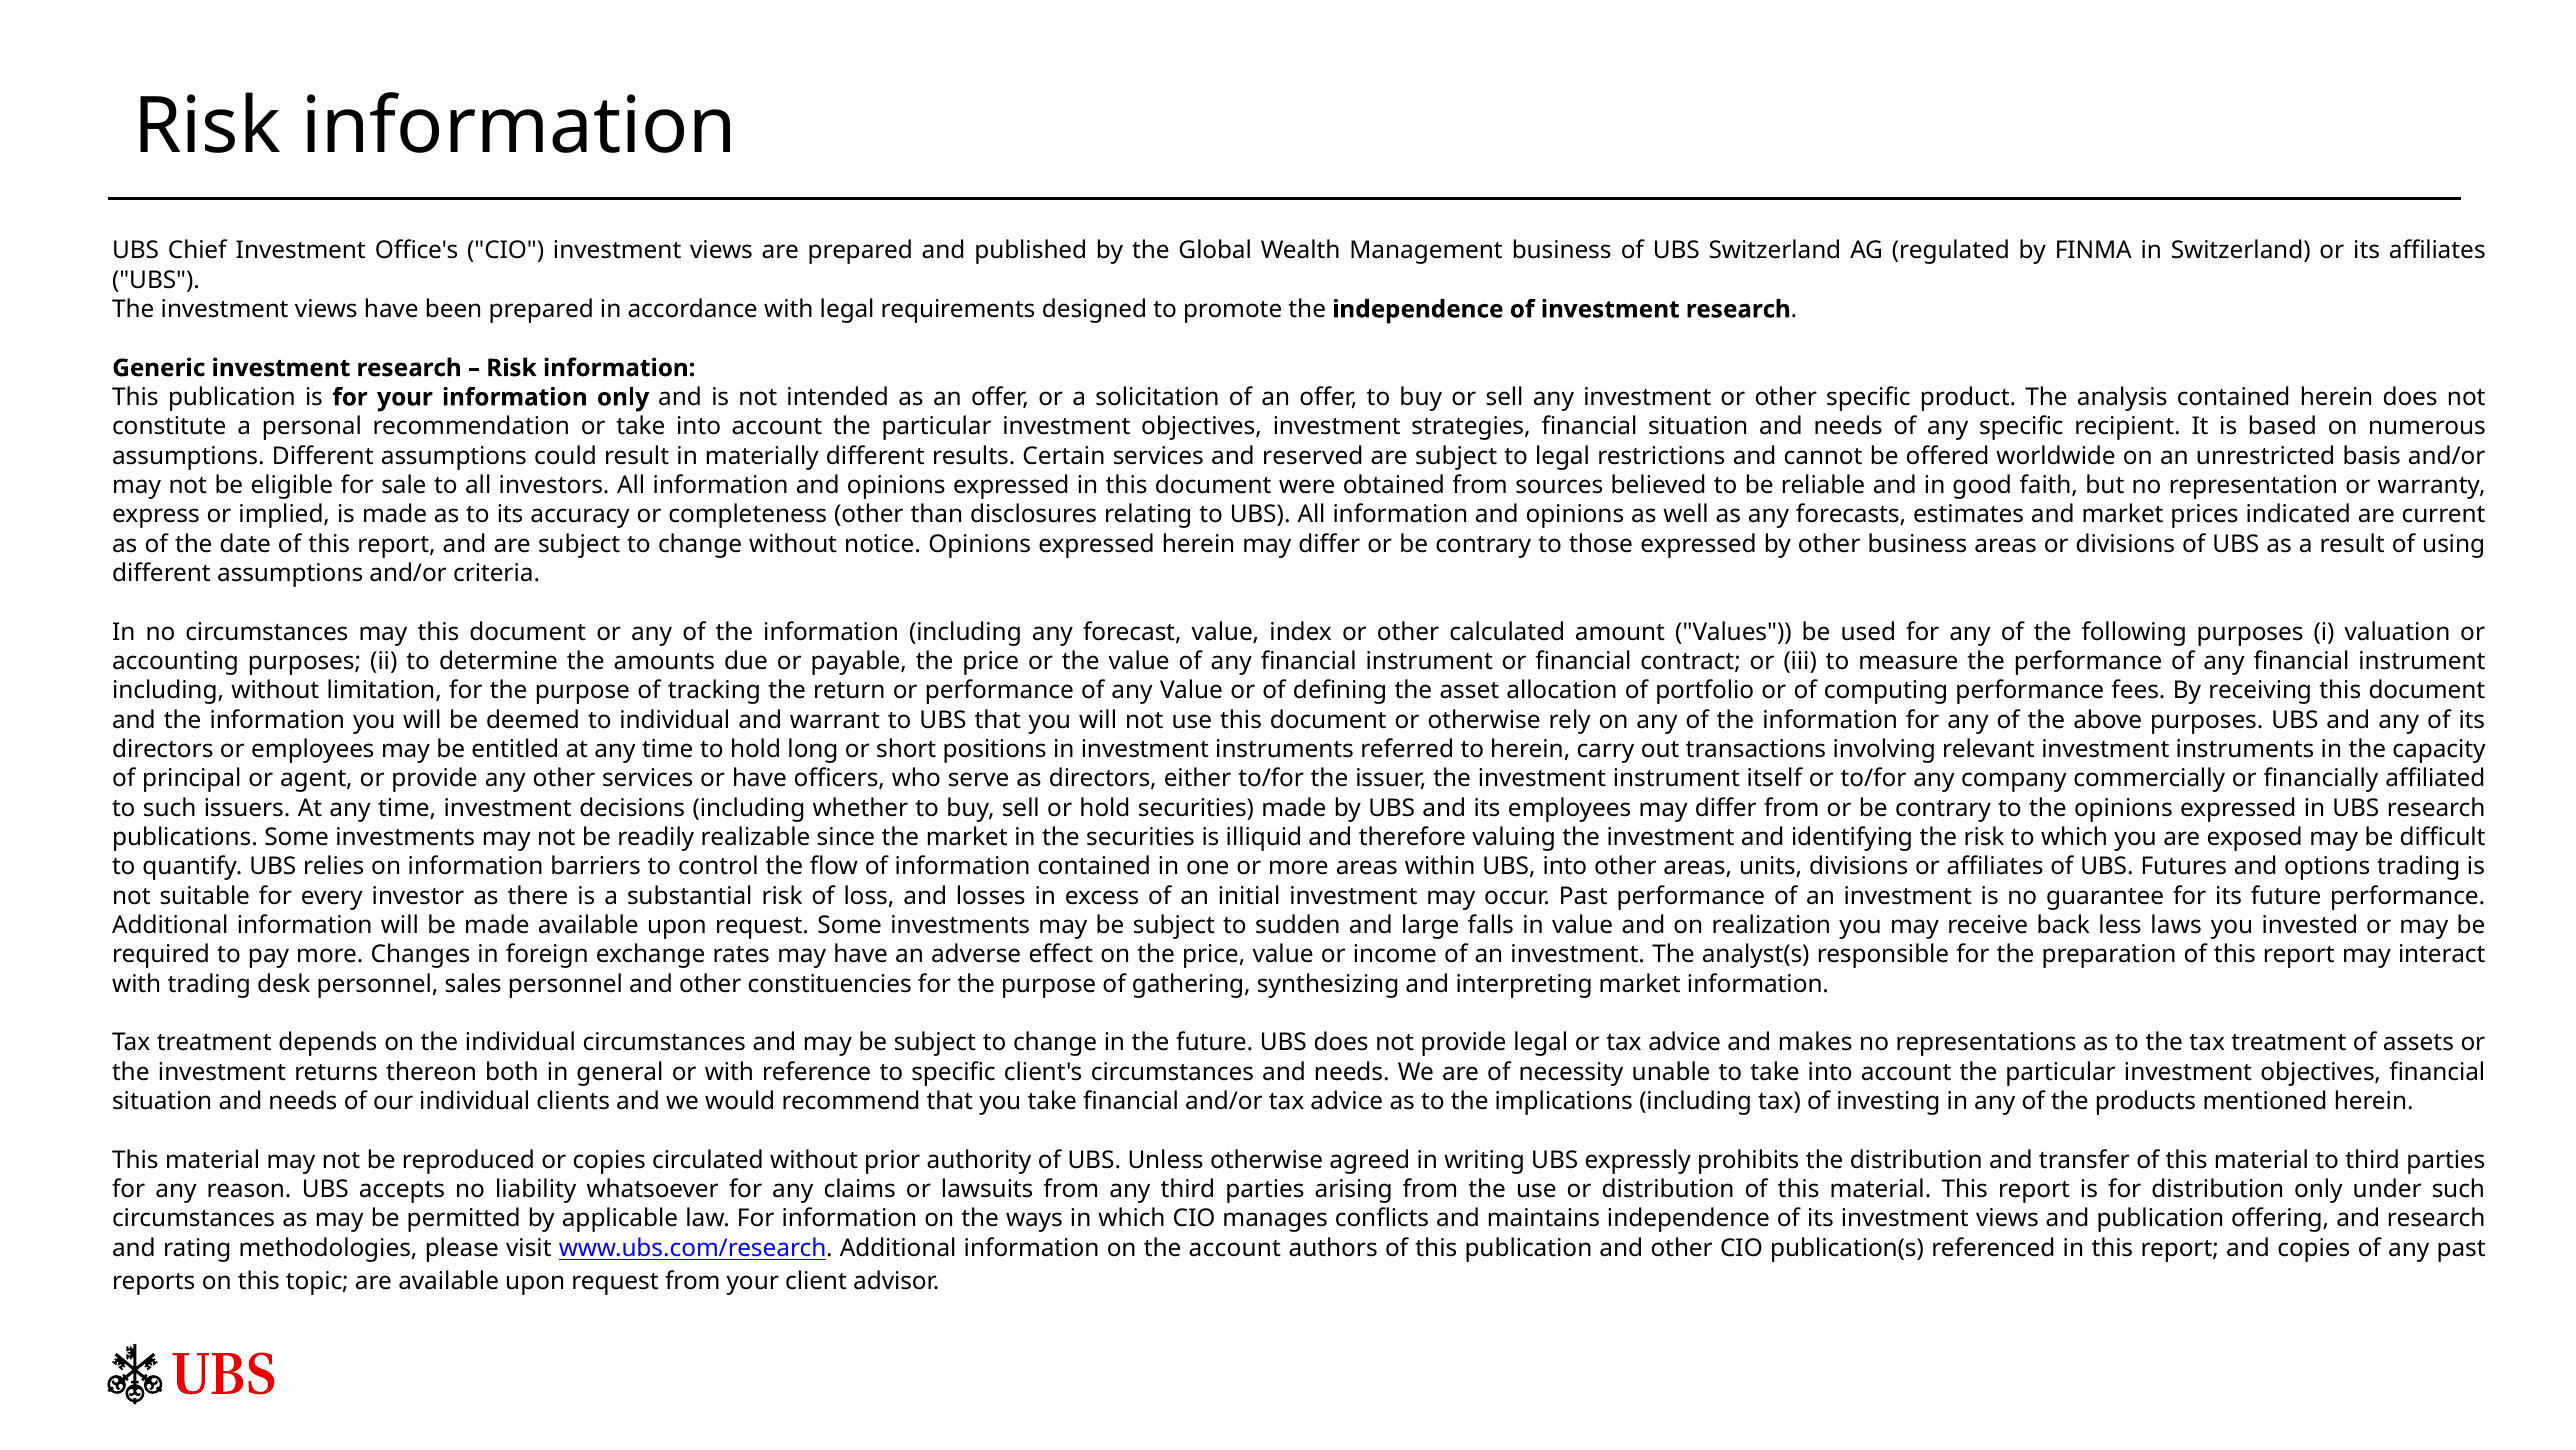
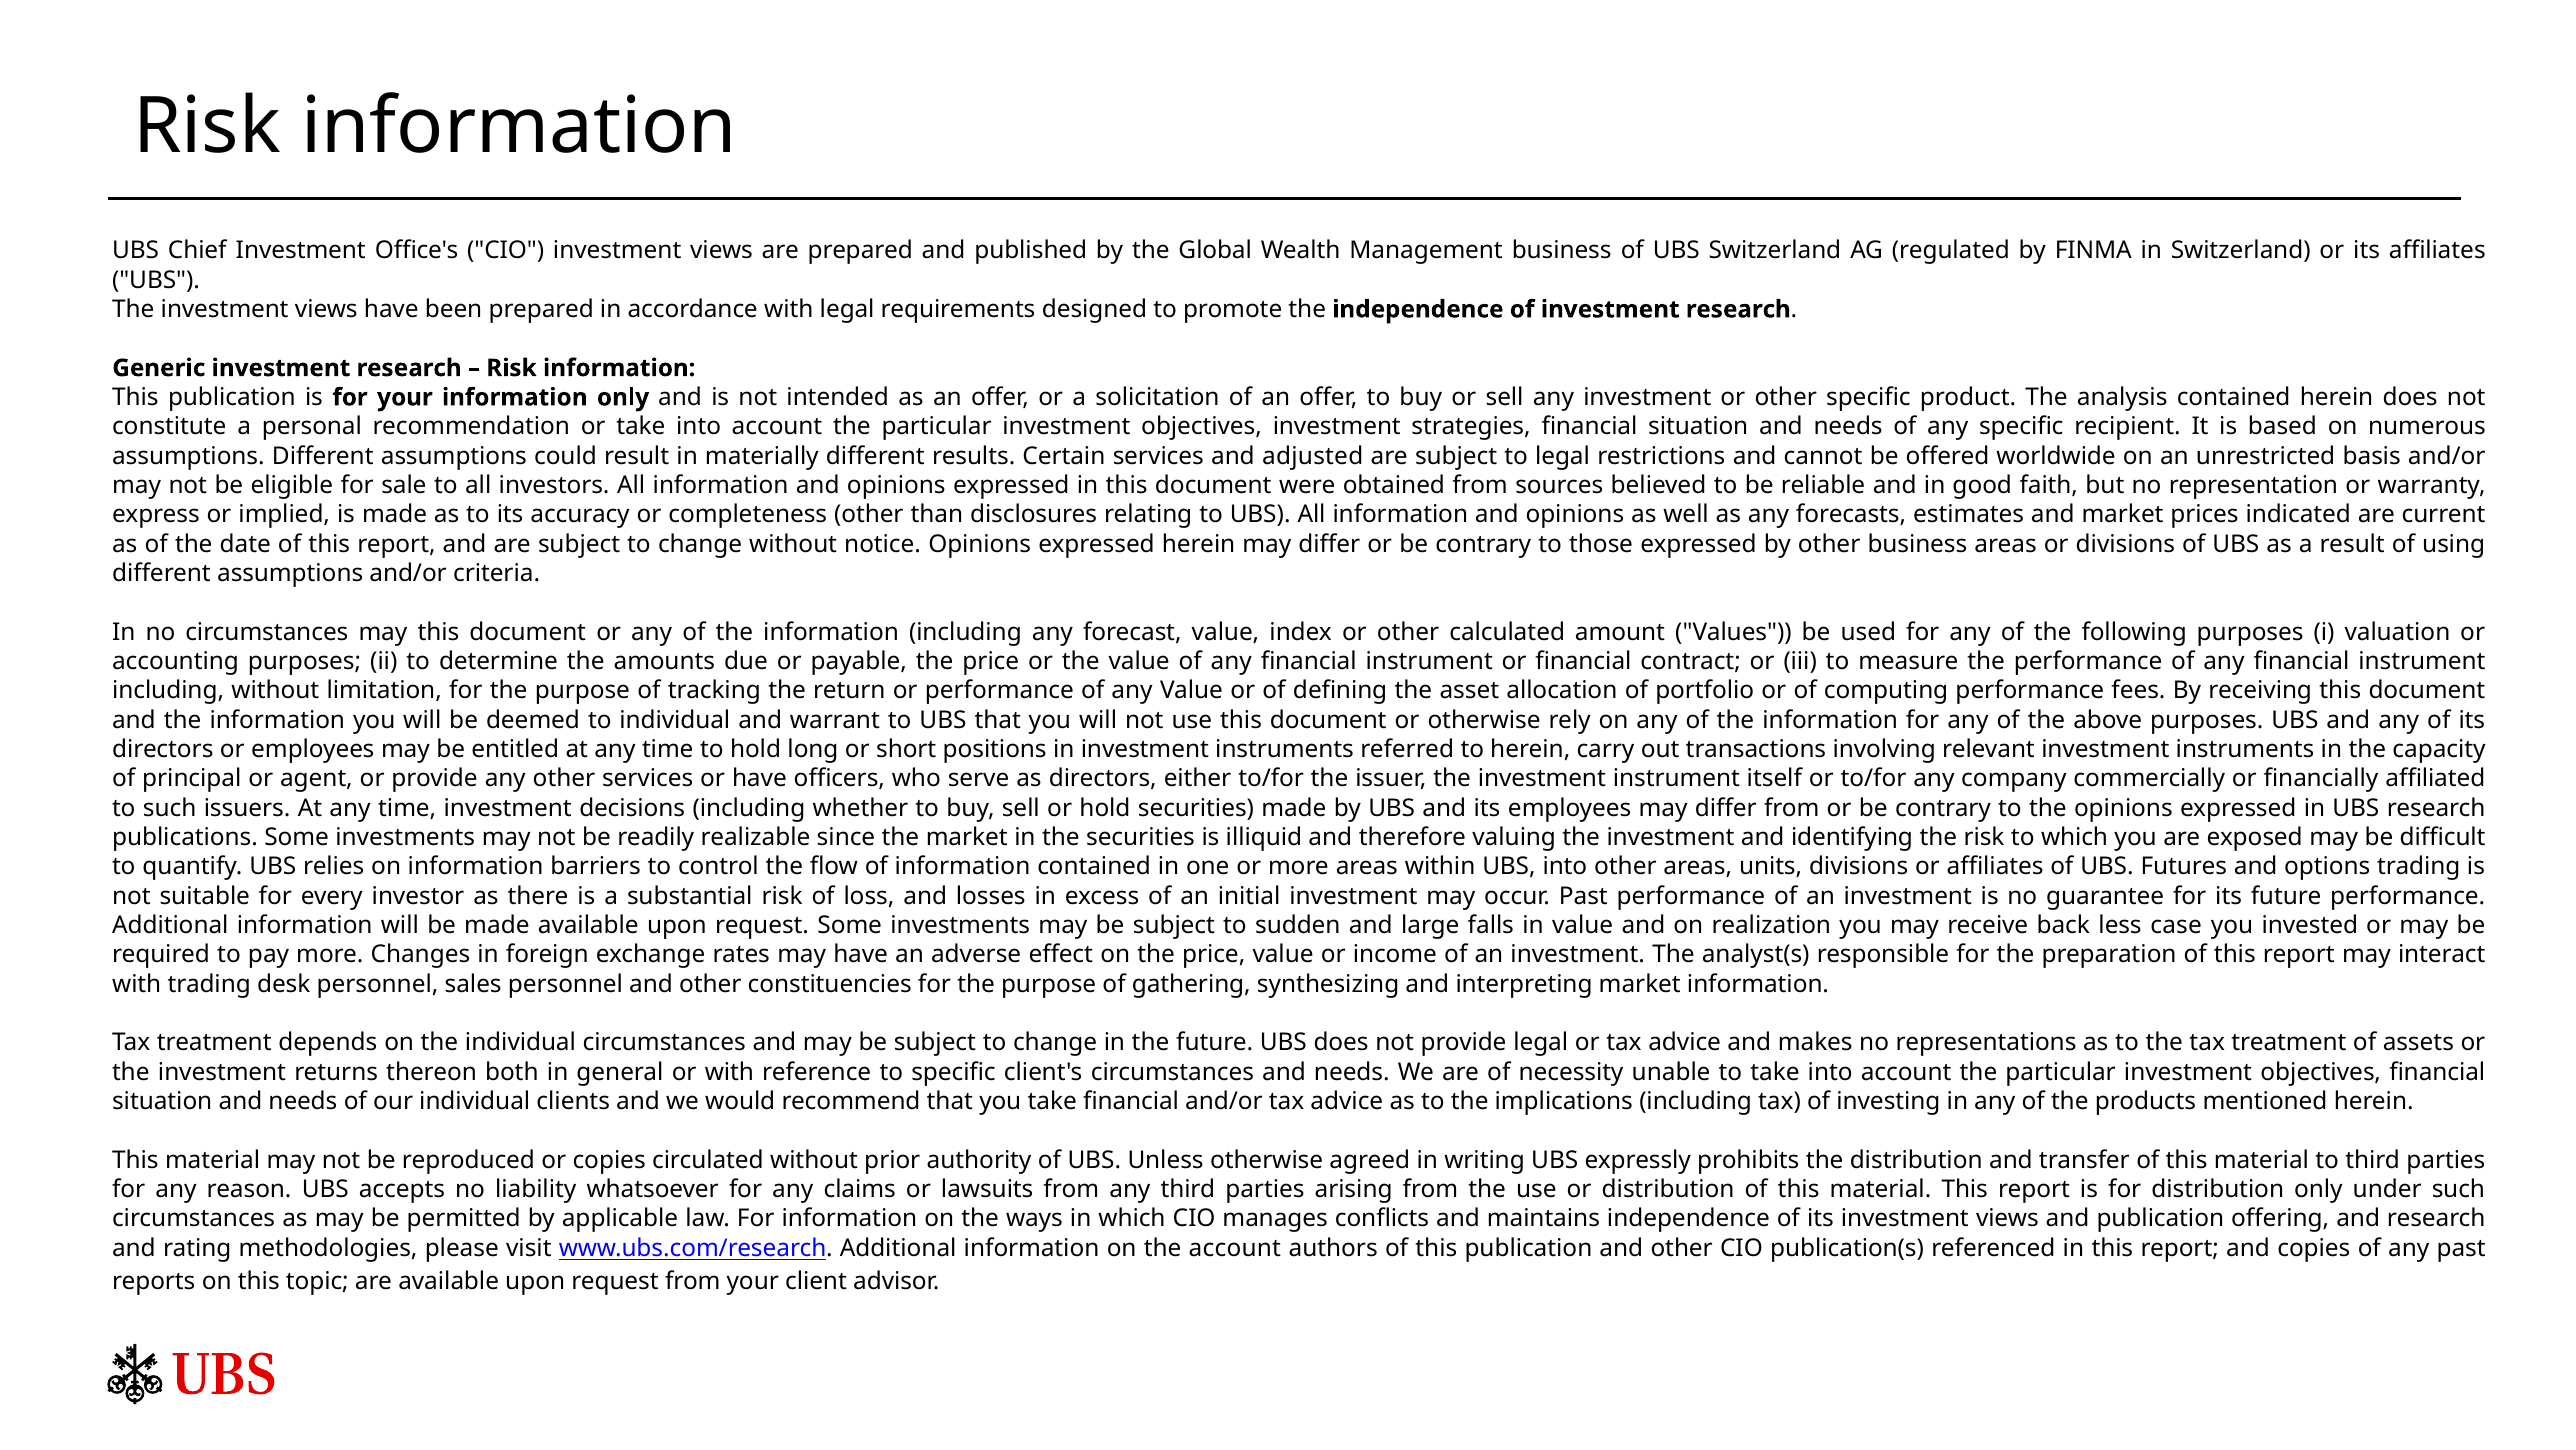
reserved: reserved -> adjusted
laws: laws -> case
